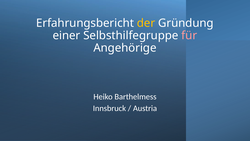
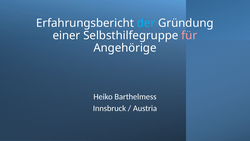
der colour: yellow -> light blue
